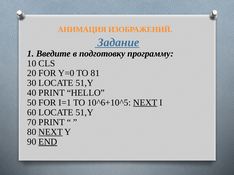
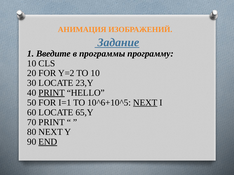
подготовку: подготовку -> программы
Y=0: Y=0 -> Y=2
TO 81: 81 -> 10
30 LOCATE 51,Y: 51,Y -> 23,Y
PRINT at (52, 93) underline: none -> present
60 LOCATE 51,Y: 51,Y -> 65,Y
NEXT at (51, 132) underline: present -> none
